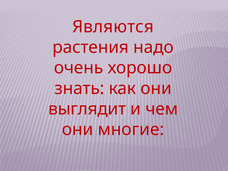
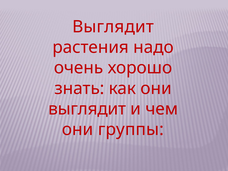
Являются at (113, 27): Являются -> Выглядит
многие: многие -> группы
